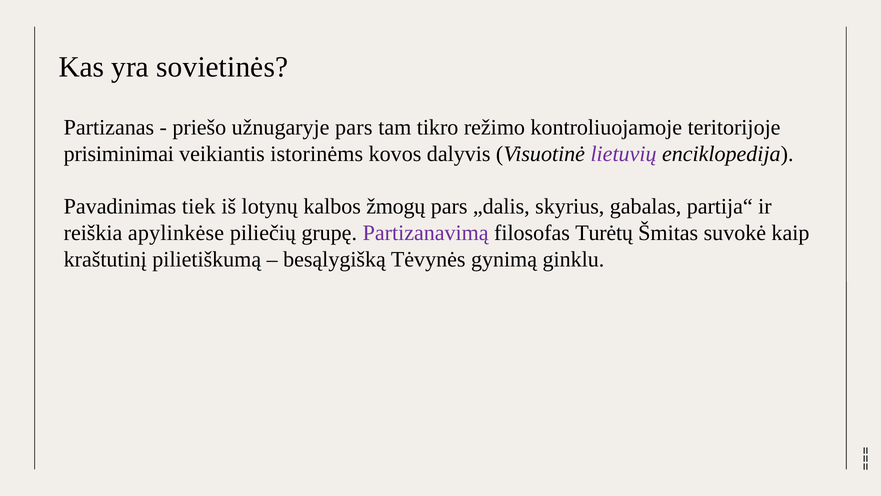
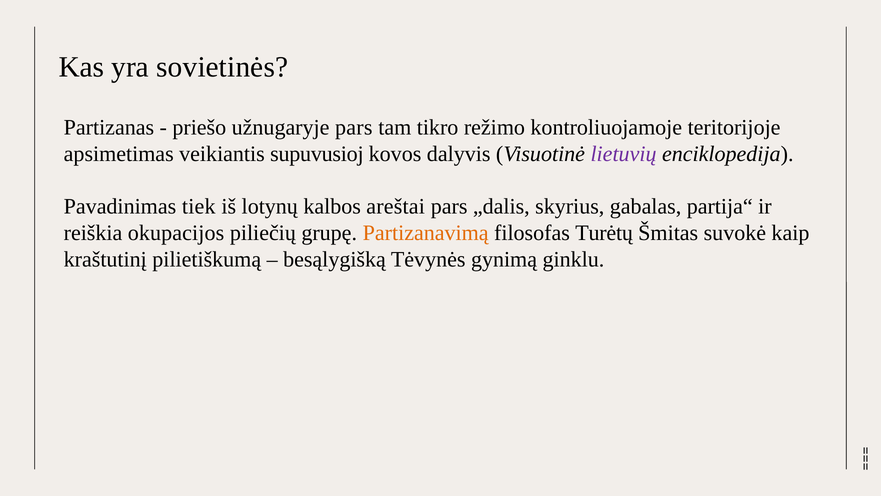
prisiminimai: prisiminimai -> apsimetimas
istorinėms: istorinėms -> supuvusioj
žmogų: žmogų -> areštai
apylinkėse: apylinkėse -> okupacijos
Partizanavimą colour: purple -> orange
